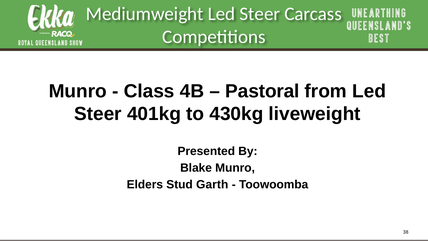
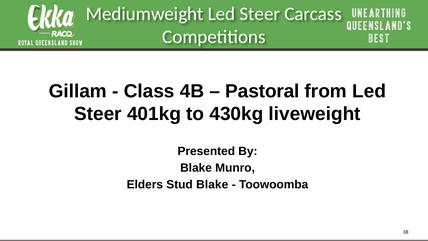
Munro at (78, 91): Munro -> Gillam
Stud Garth: Garth -> Blake
